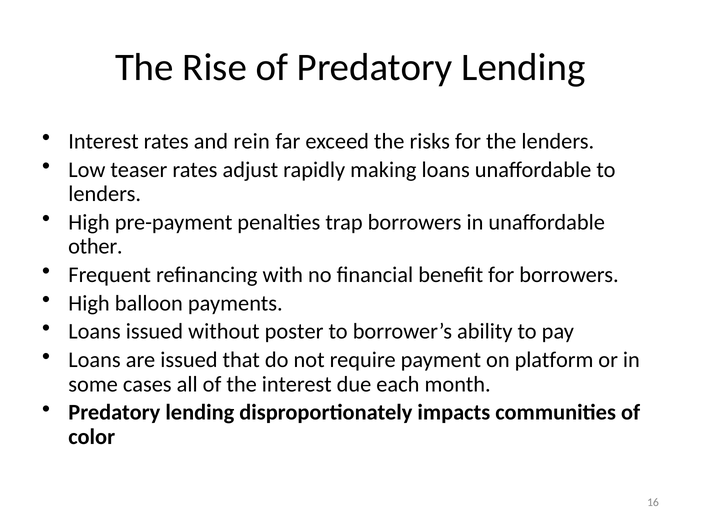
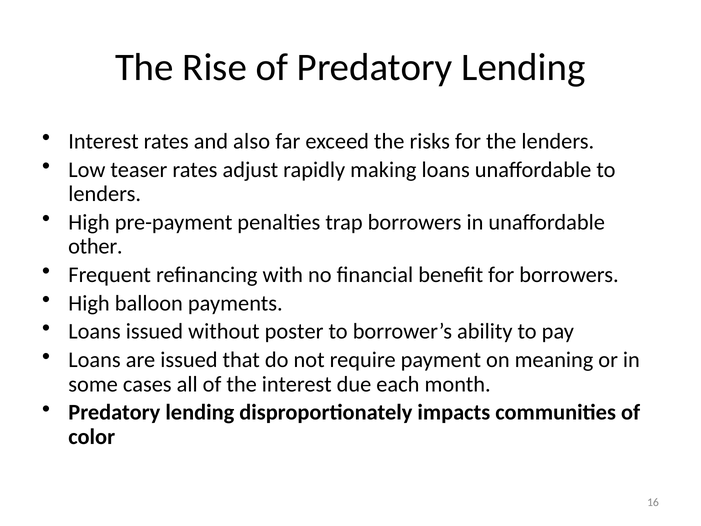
rein: rein -> also
platform: platform -> meaning
